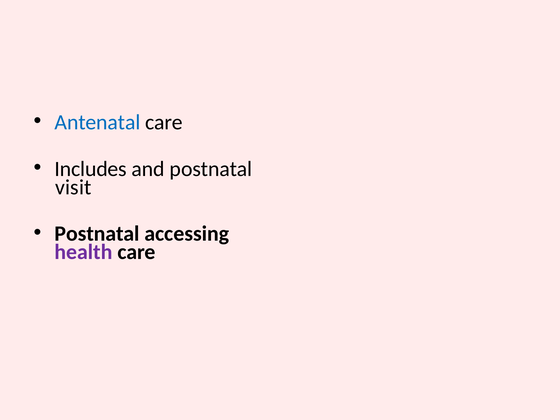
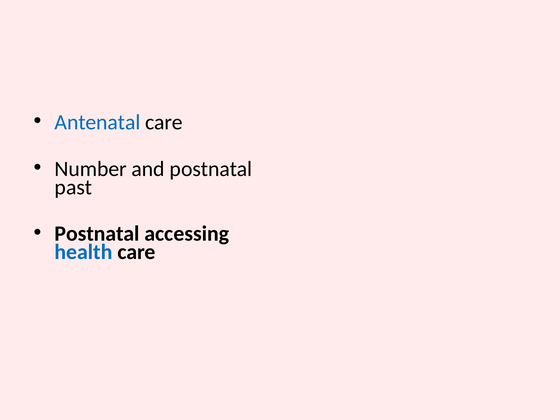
Includes: Includes -> Number
visit: visit -> past
health colour: purple -> blue
